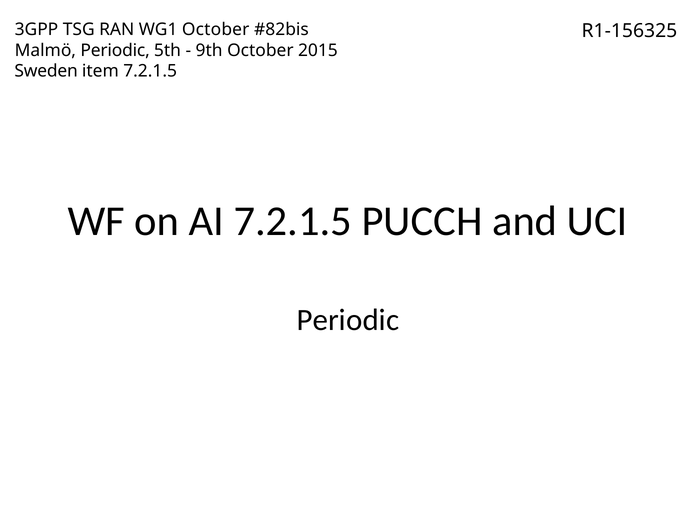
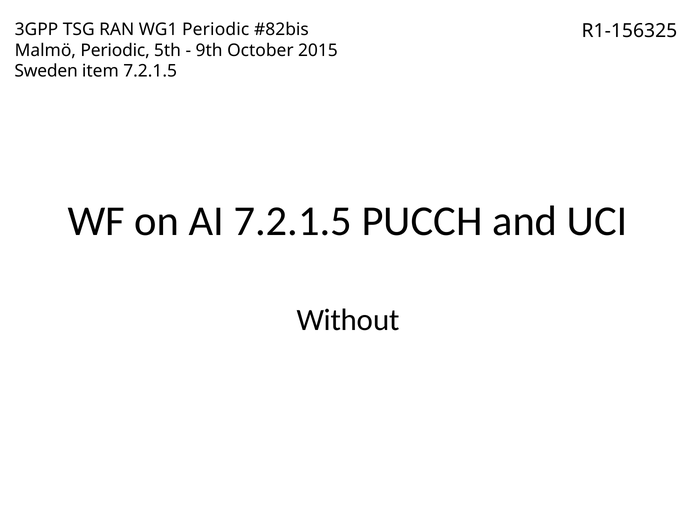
WG1 October: October -> Periodic
Periodic at (348, 320): Periodic -> Without
